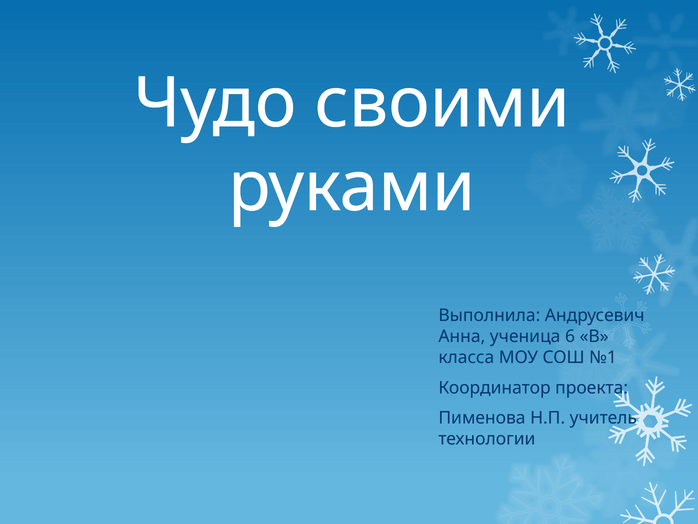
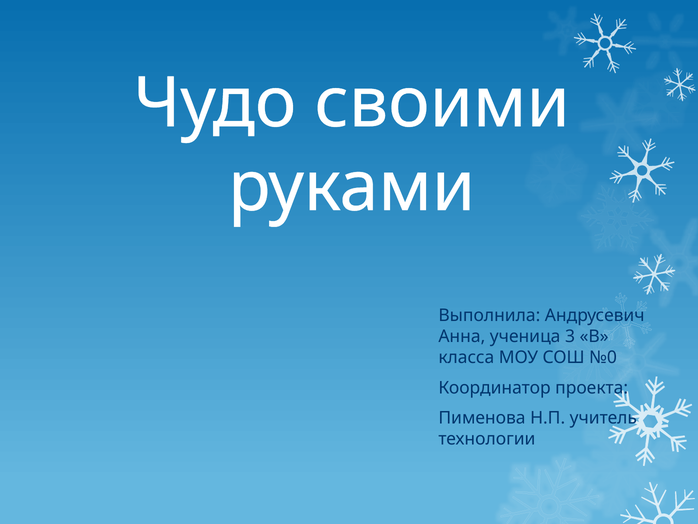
6: 6 -> 3
№1: №1 -> №0
